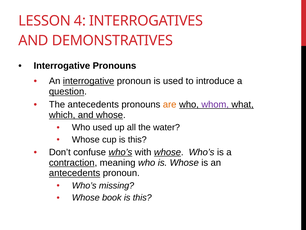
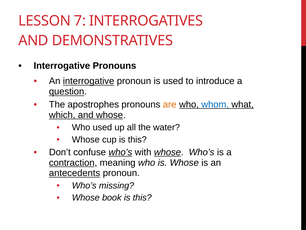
4: 4 -> 7
The antecedents: antecedents -> apostrophes
whom colour: purple -> blue
